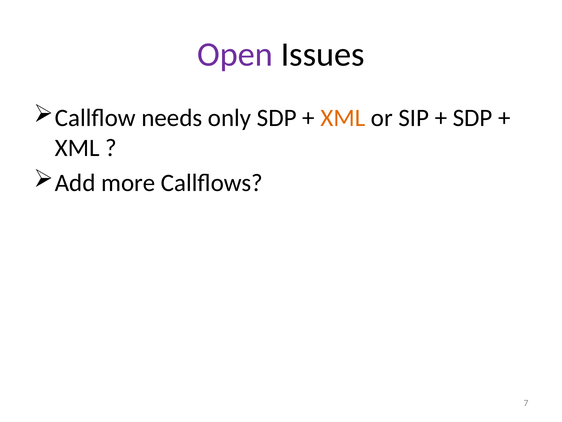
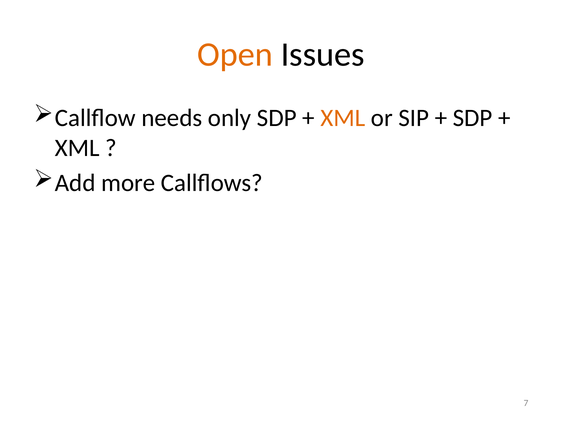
Open colour: purple -> orange
